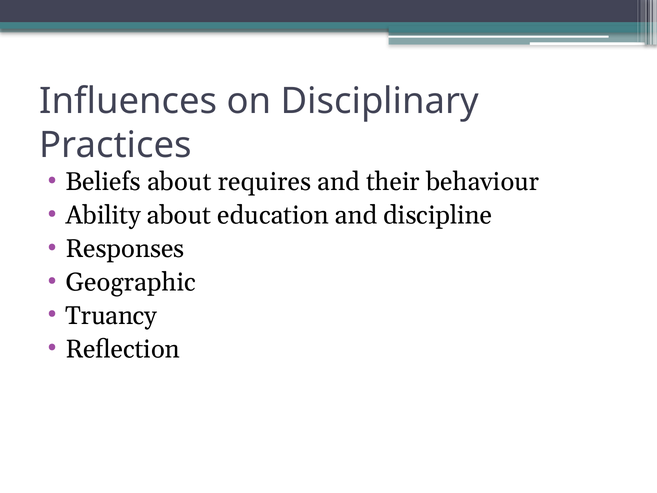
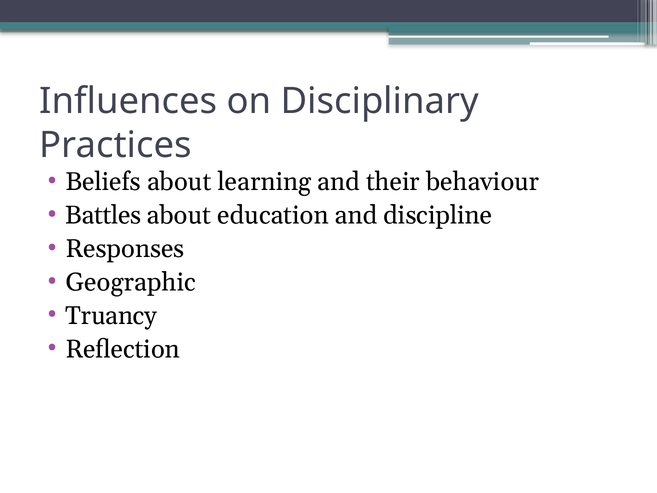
requires: requires -> learning
Ability: Ability -> Battles
